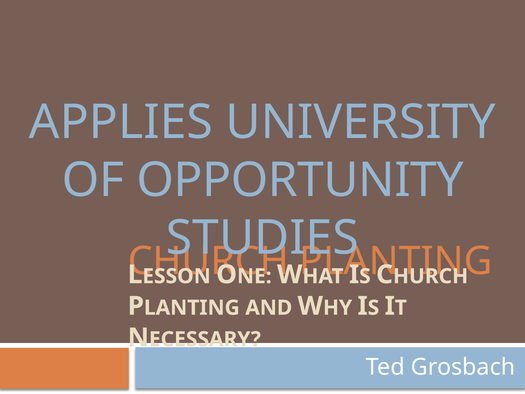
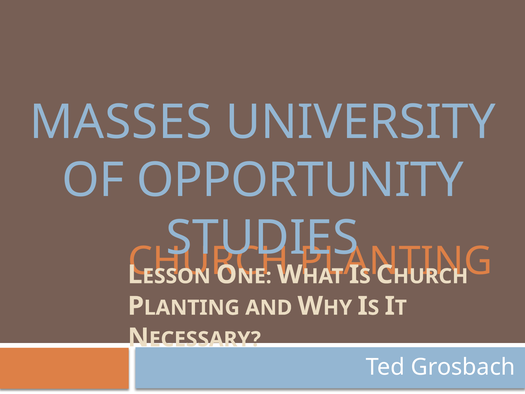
APPLIES: APPLIES -> MASSES
